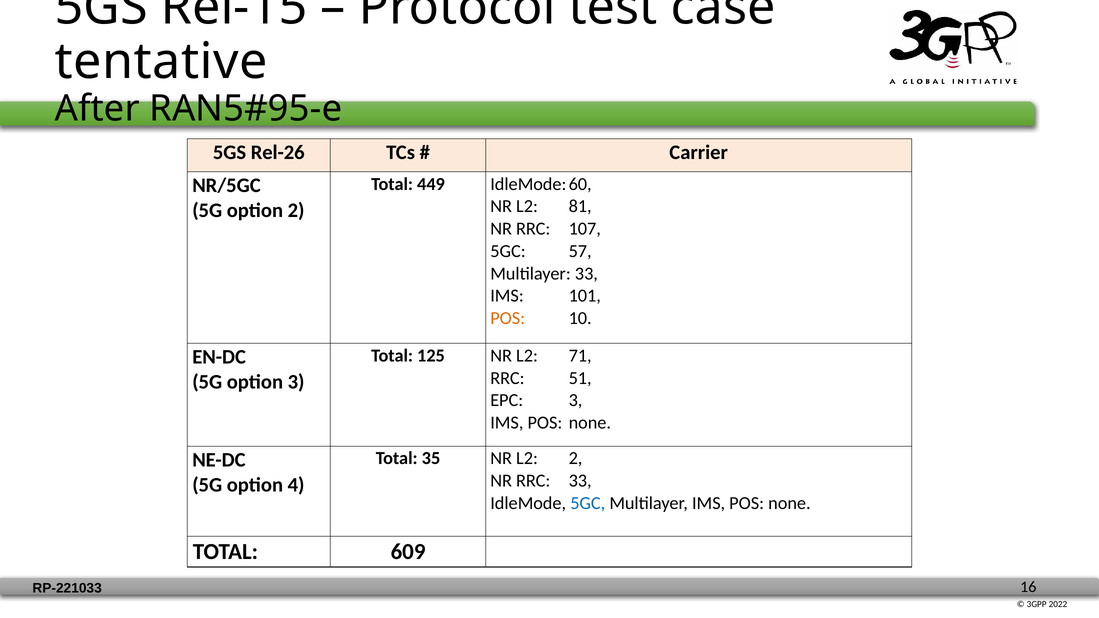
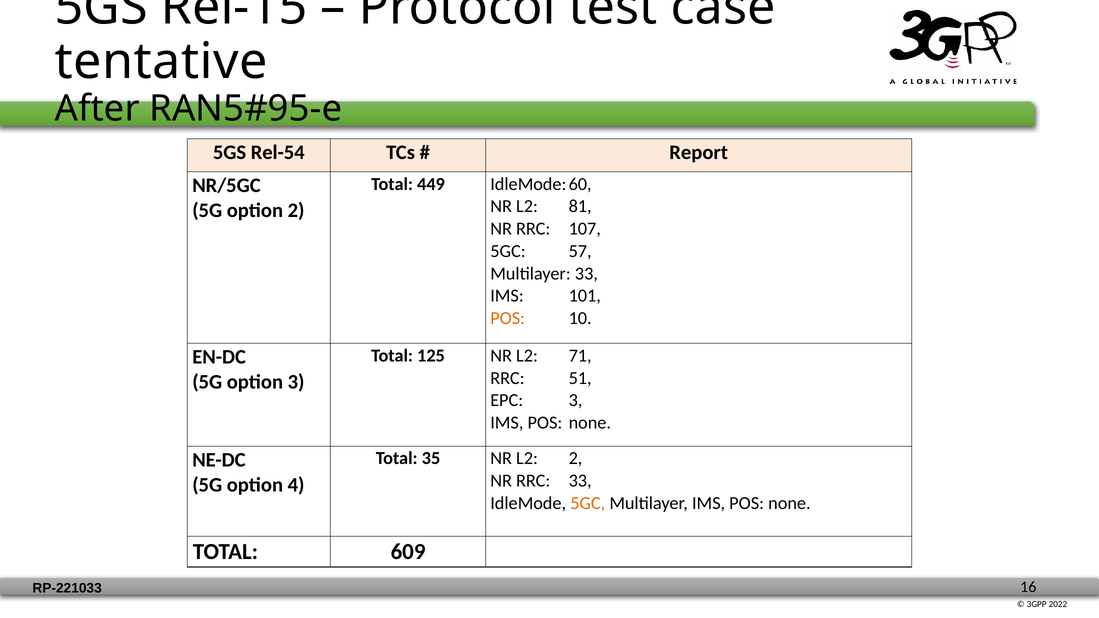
Rel-26: Rel-26 -> Rel-54
Carrier: Carrier -> Report
5GC at (588, 503) colour: blue -> orange
